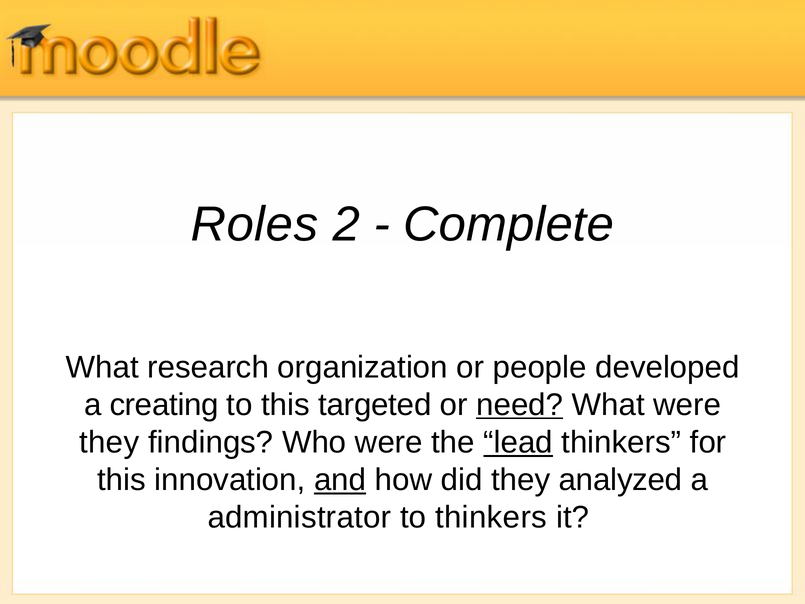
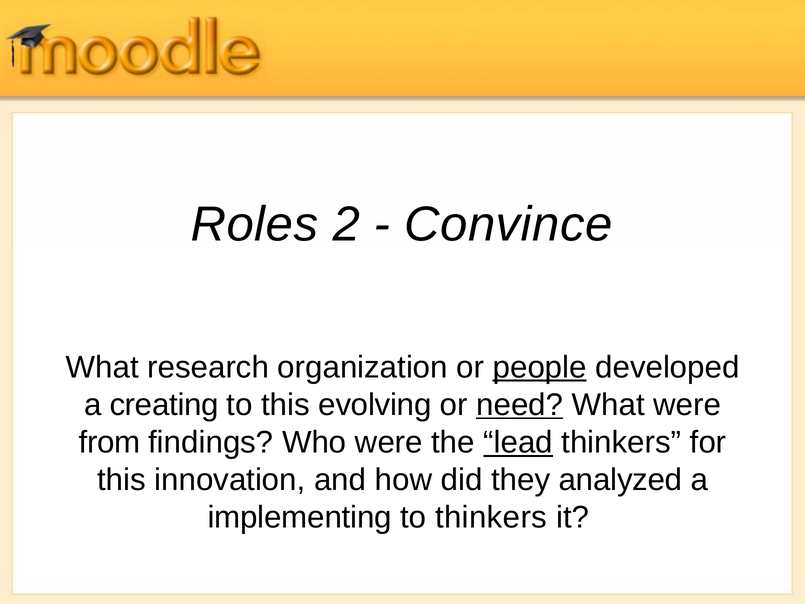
Complete: Complete -> Convince
people underline: none -> present
targeted: targeted -> evolving
they at (109, 442): they -> from
and underline: present -> none
administrator: administrator -> implementing
